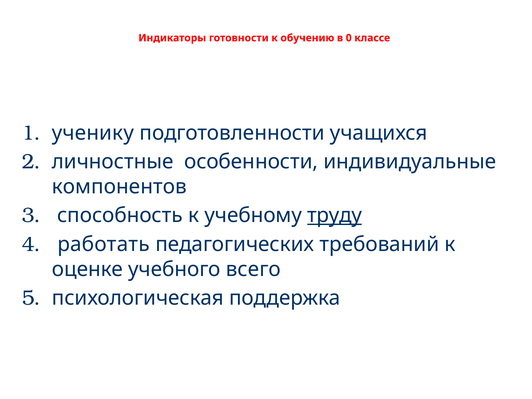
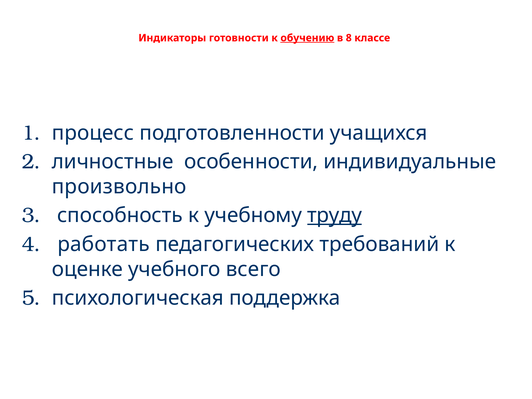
обучению underline: none -> present
0: 0 -> 8
ученику: ученику -> процесс
компонентов: компонентов -> произвольно
